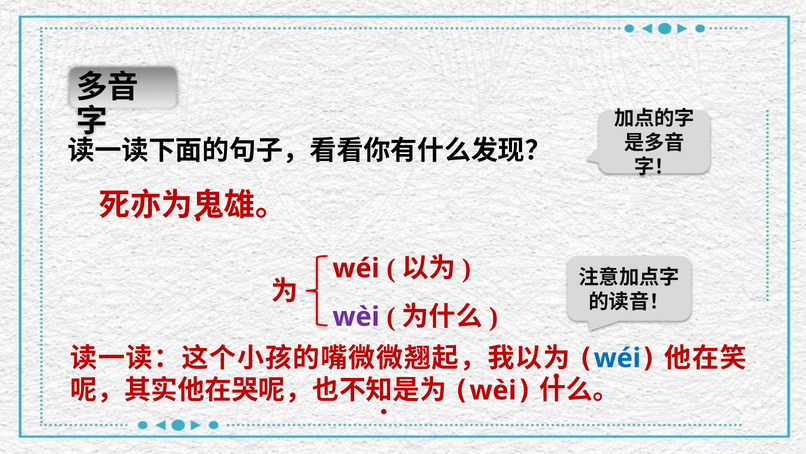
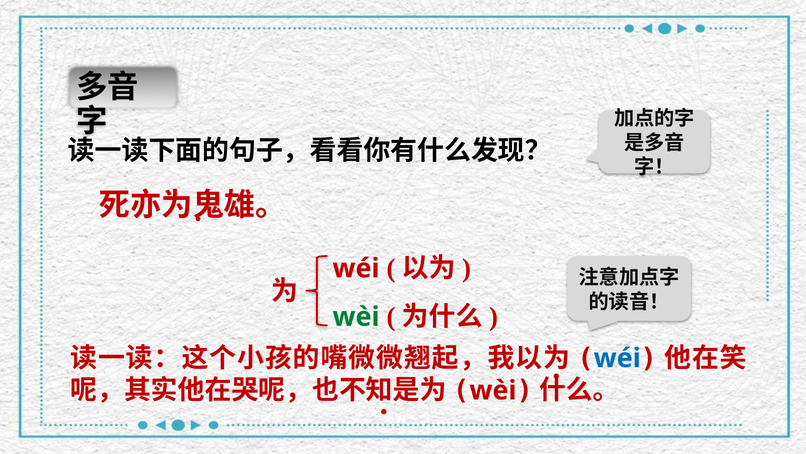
wèi at (356, 316) colour: purple -> green
